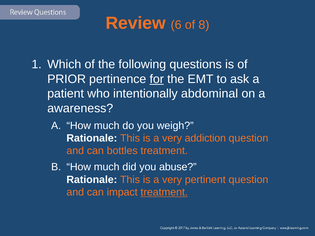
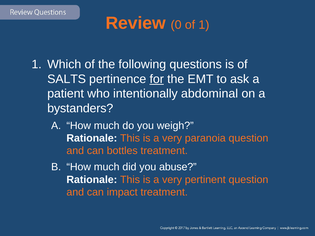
6: 6 -> 0
of 8: 8 -> 1
PRIOR: PRIOR -> SALTS
awareness: awareness -> bystanders
addiction: addiction -> paranoia
treatment at (164, 192) underline: present -> none
